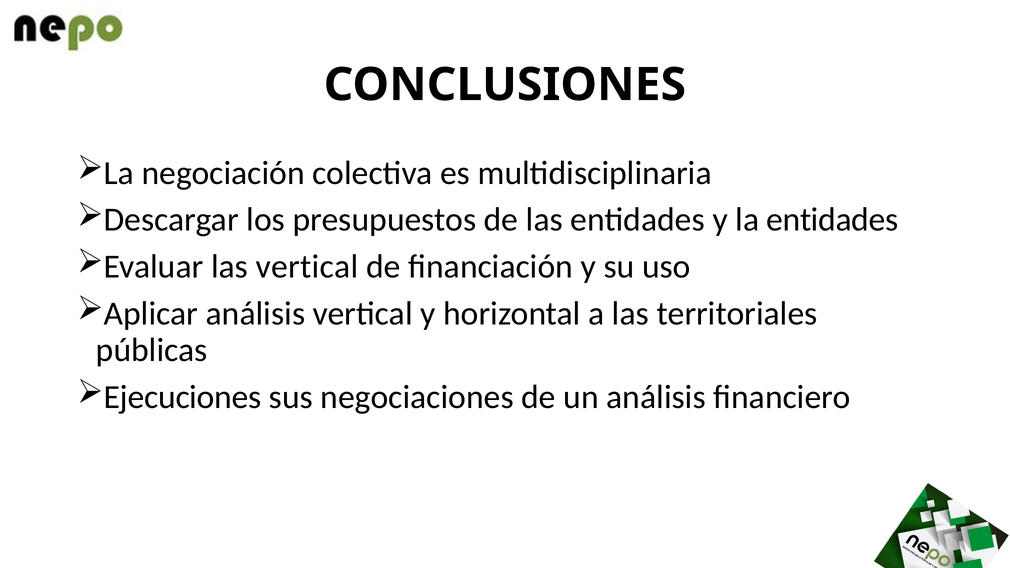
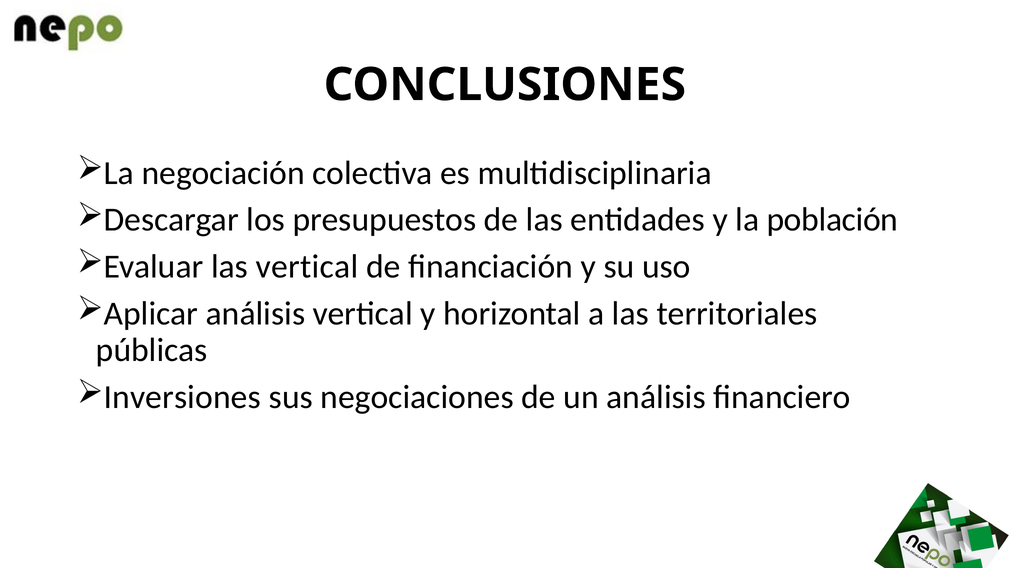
la entidades: entidades -> población
Ejecuciones: Ejecuciones -> Inversiones
